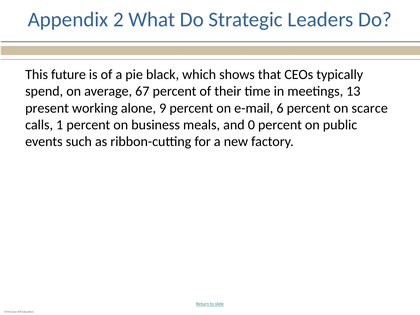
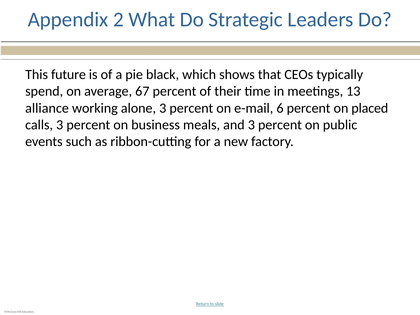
present: present -> alliance
alone 9: 9 -> 3
scarce: scarce -> placed
calls 1: 1 -> 3
and 0: 0 -> 3
